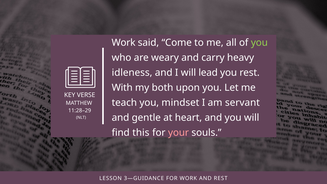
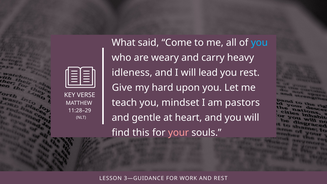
Work at (124, 43): Work -> What
you at (259, 43) colour: light green -> light blue
With: With -> Give
both: both -> hard
servant: servant -> pastors
